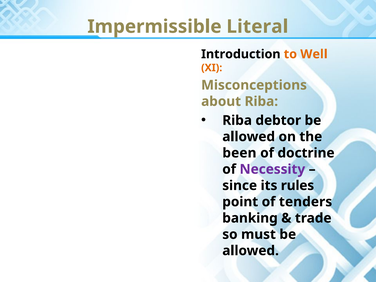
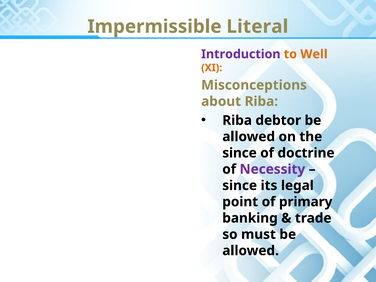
Introduction colour: black -> purple
been at (239, 153): been -> since
rules: rules -> legal
tenders: tenders -> primary
